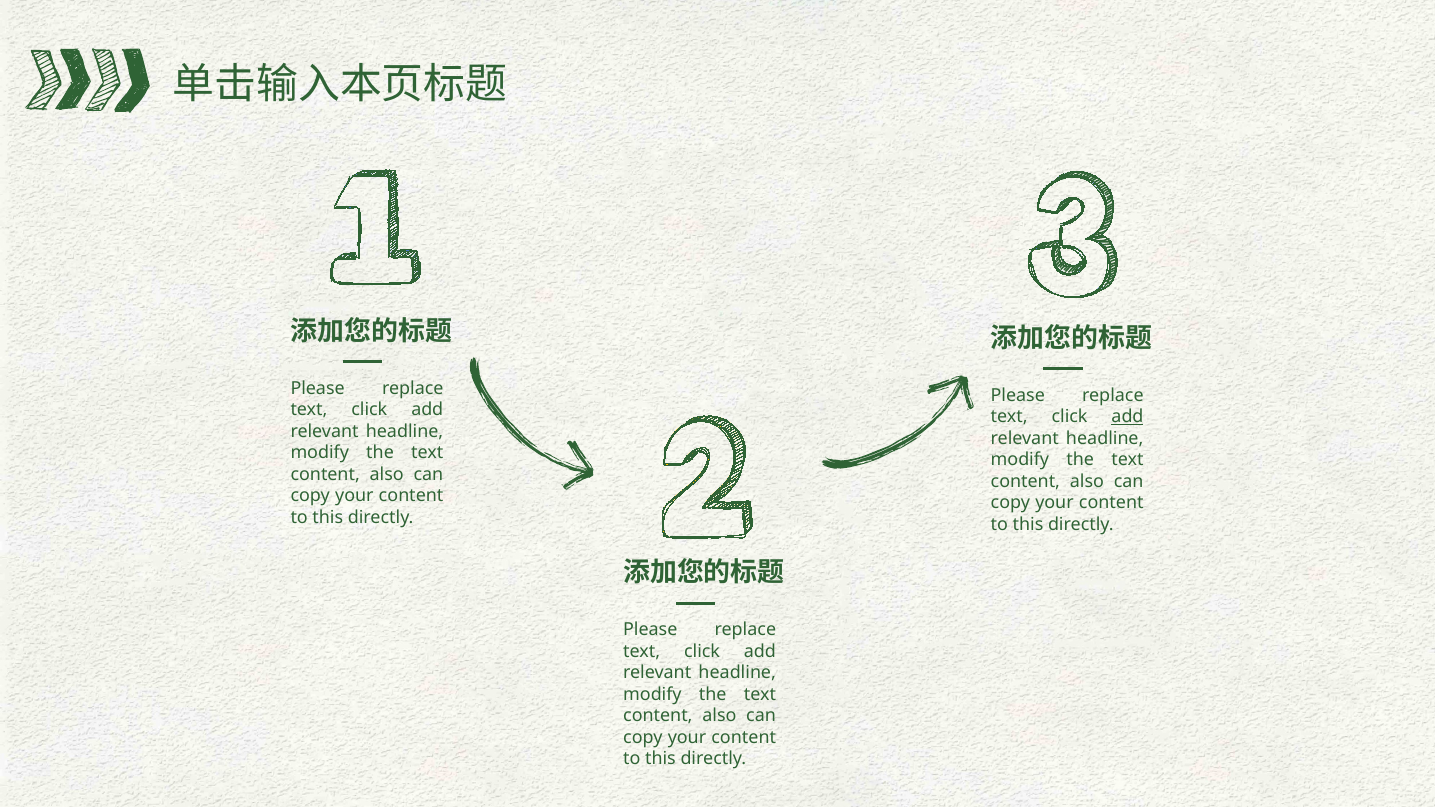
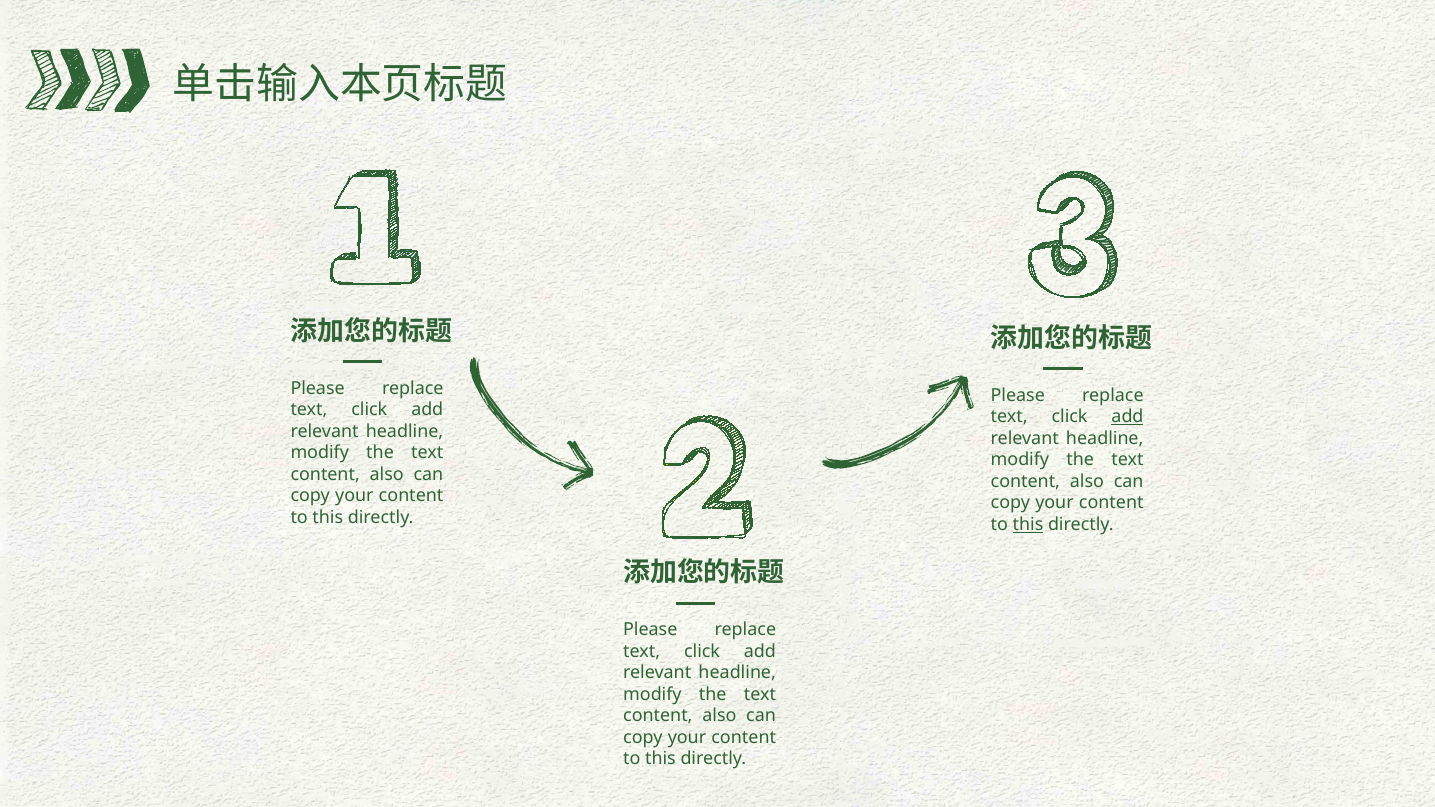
this at (1028, 525) underline: none -> present
